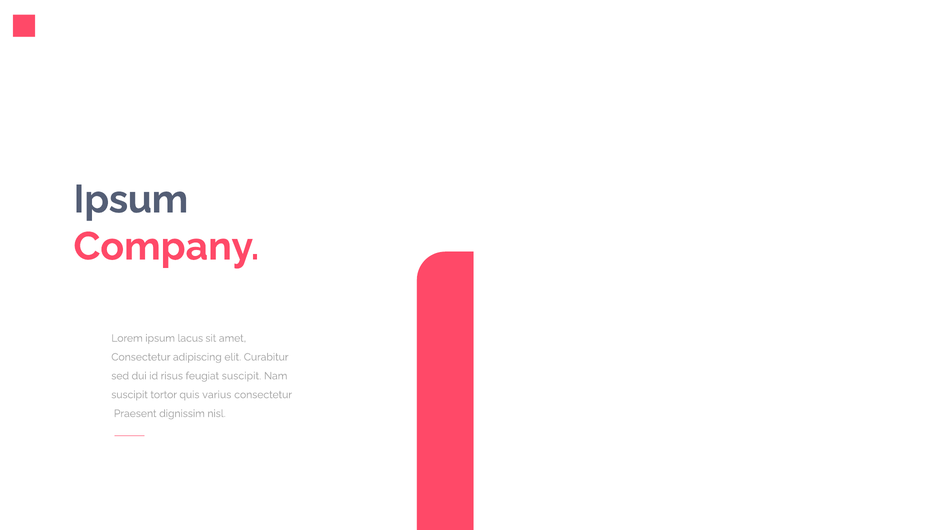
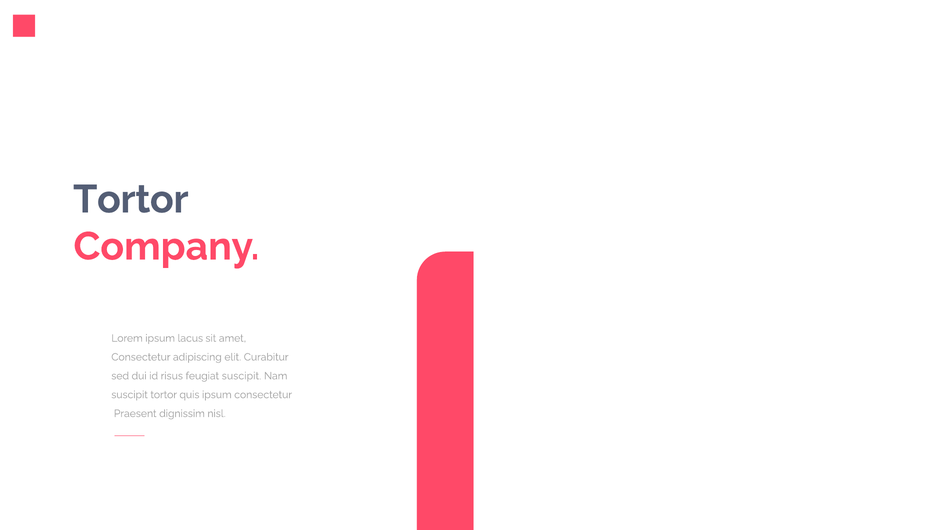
Ipsum at (131, 200): Ipsum -> Tortor
quis varius: varius -> ipsum
